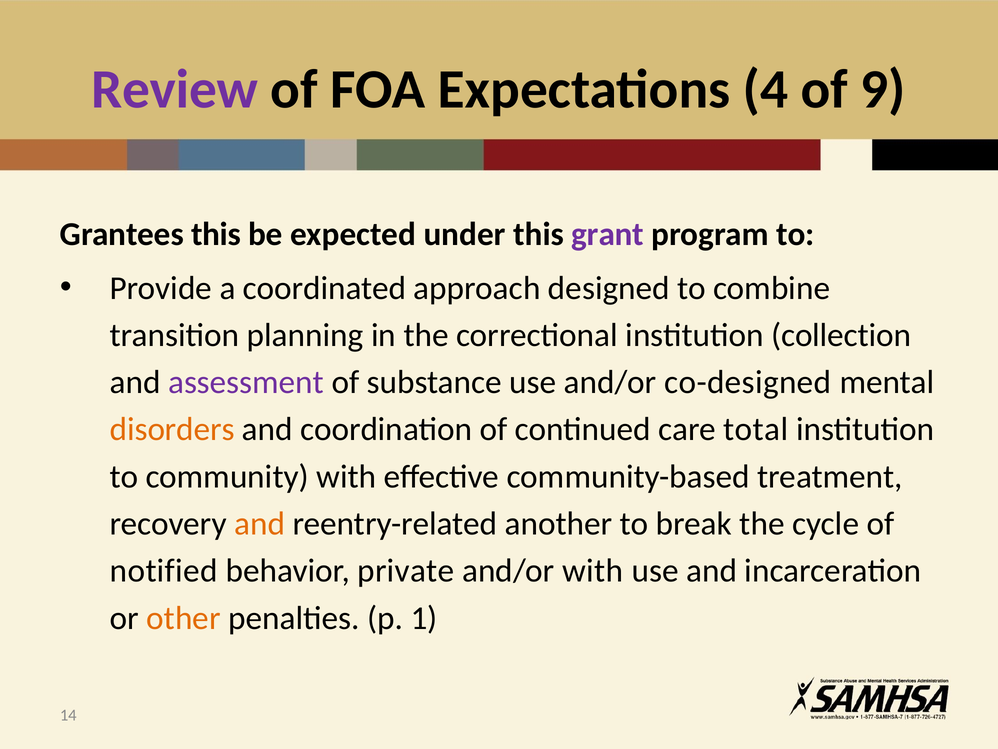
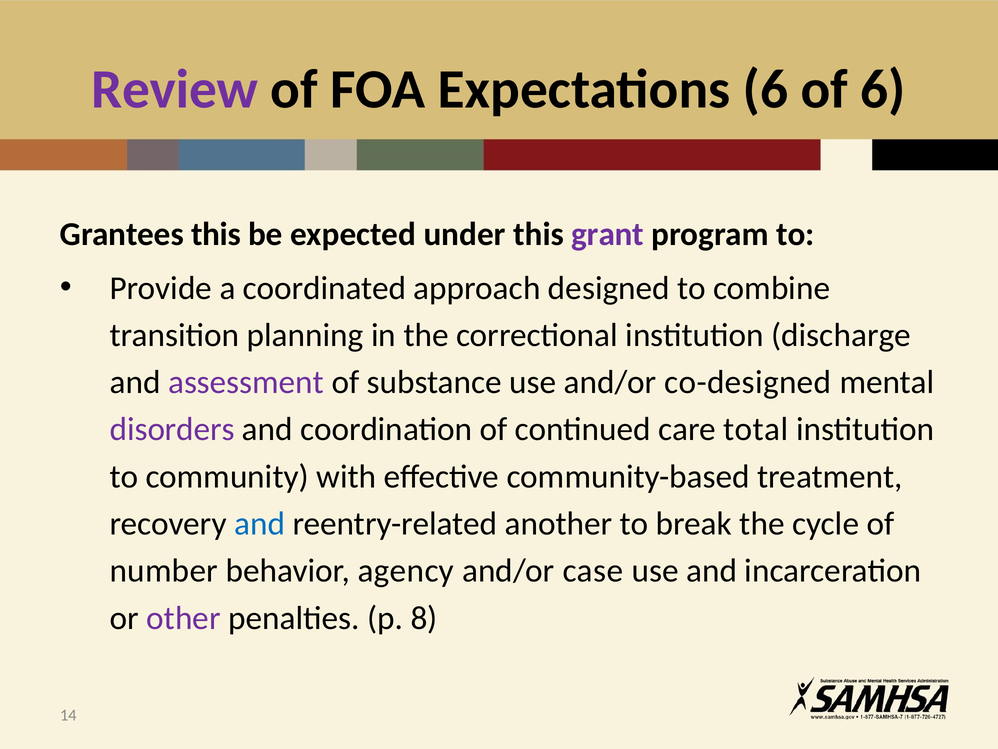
Expectations 4: 4 -> 6
of 9: 9 -> 6
collection: collection -> discharge
disorders colour: orange -> purple
and at (260, 523) colour: orange -> blue
notified: notified -> number
private: private -> agency
and/or with: with -> case
other colour: orange -> purple
1: 1 -> 8
